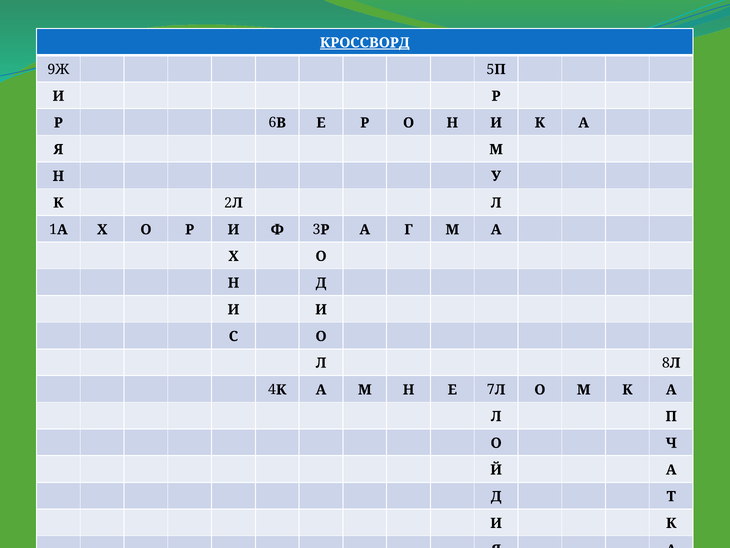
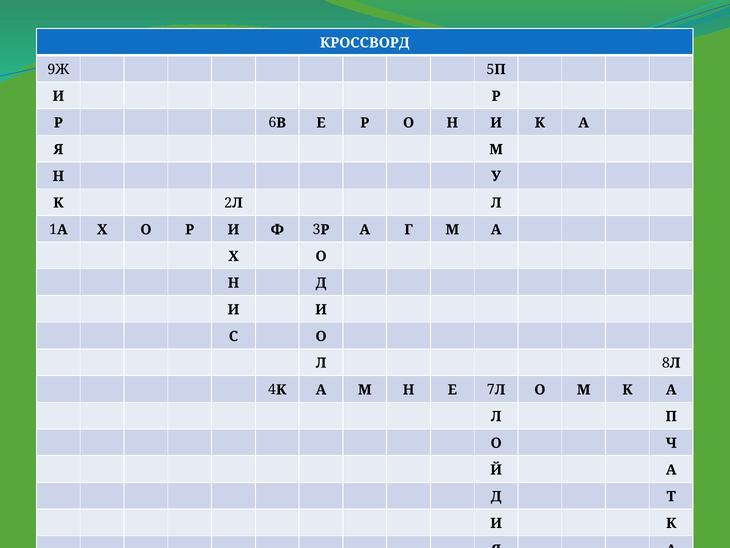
КРОССВОРД underline: present -> none
